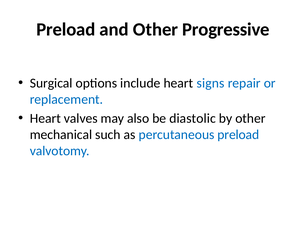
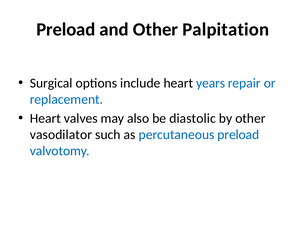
Progressive: Progressive -> Palpitation
signs: signs -> years
mechanical: mechanical -> vasodilator
